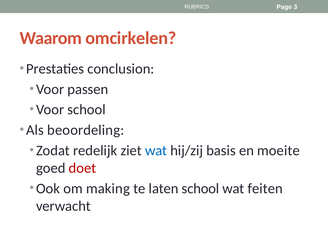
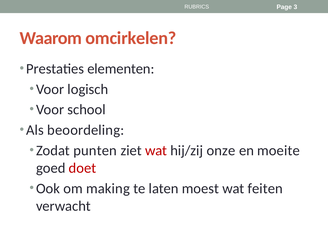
conclusion: conclusion -> elementen
passen: passen -> logisch
redelijk: redelijk -> punten
wat at (156, 151) colour: blue -> red
basis: basis -> onze
laten school: school -> moest
